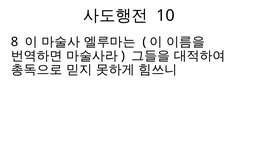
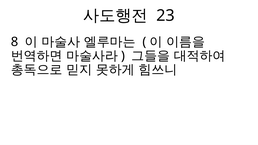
10: 10 -> 23
